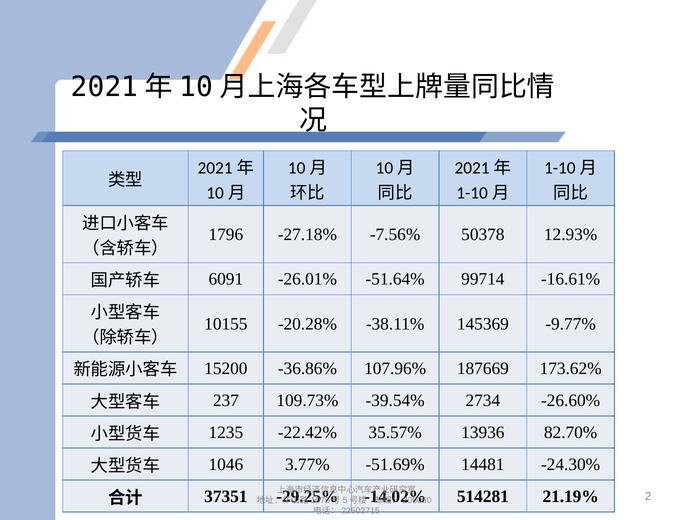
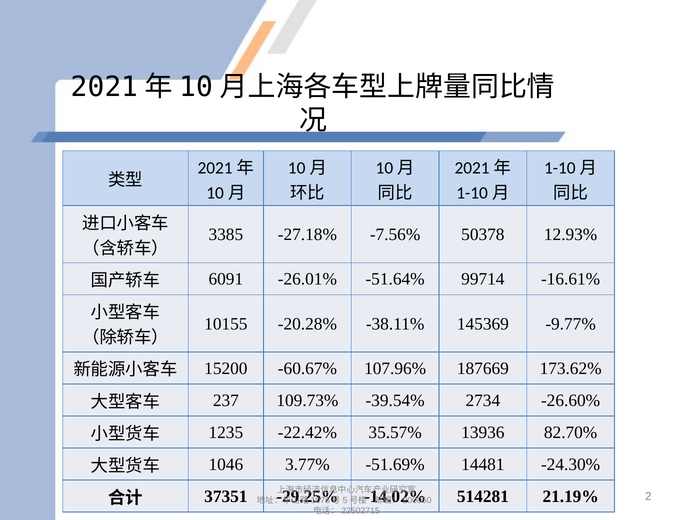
1796: 1796 -> 3385
-36.86%: -36.86% -> -60.67%
